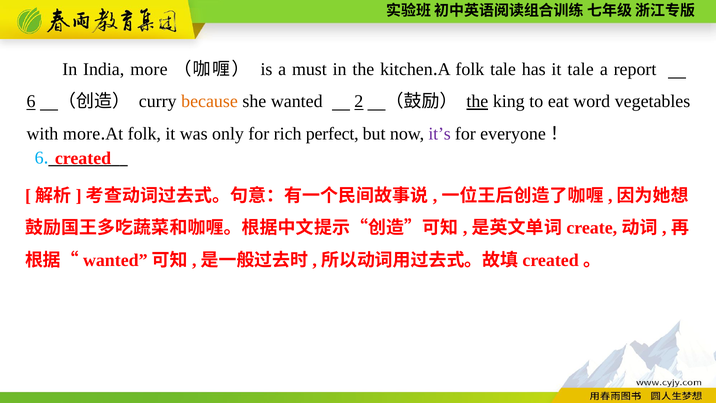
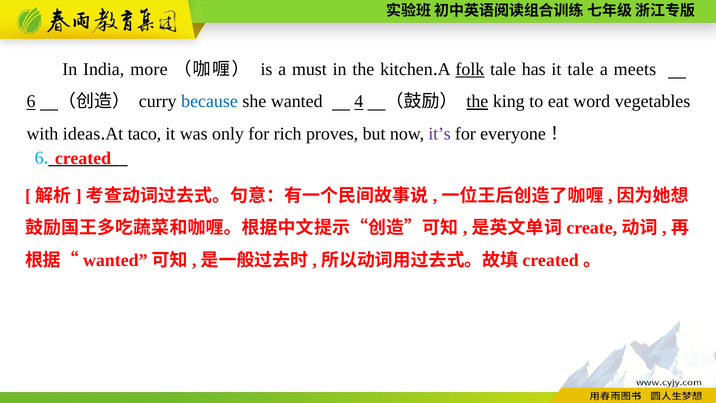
folk at (470, 69) underline: none -> present
report: report -> meets
because colour: orange -> blue
2: 2 -> 4
with more: more -> ideas
folk at (144, 134): folk -> taco
perfect: perfect -> proves
